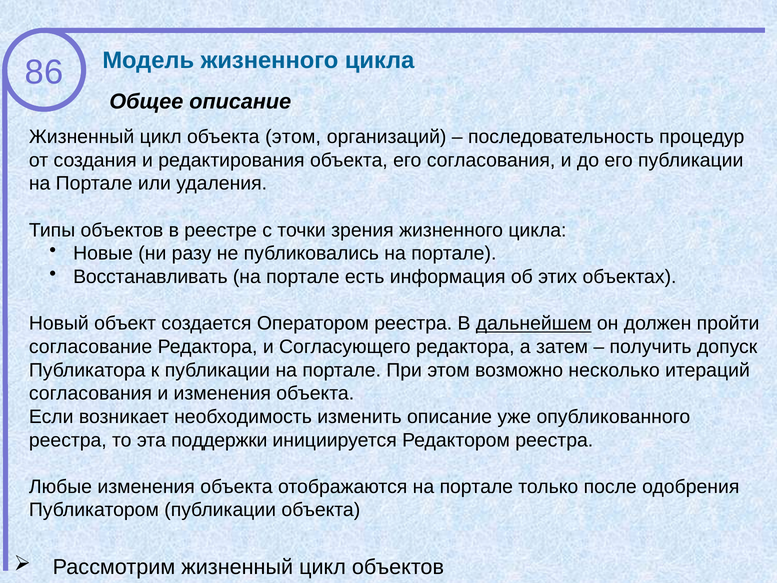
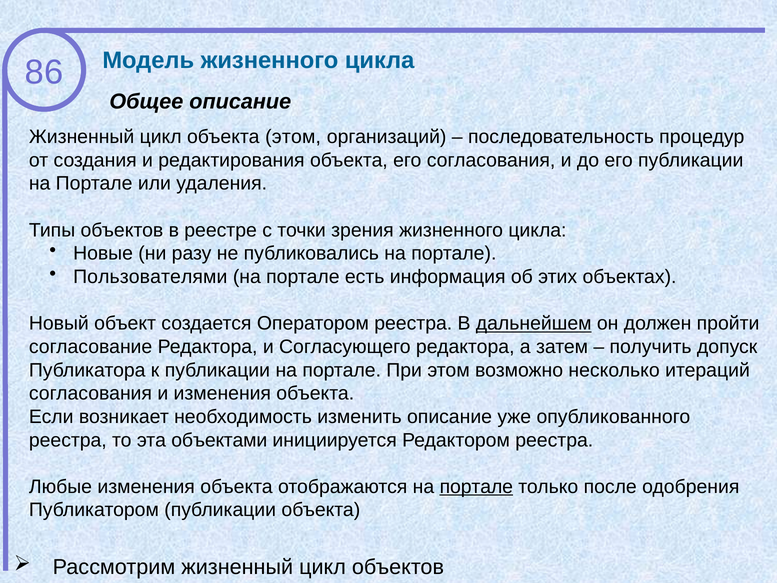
Восстанавливать: Восстанавливать -> Пользователями
поддержки: поддержки -> объектами
портале at (476, 487) underline: none -> present
